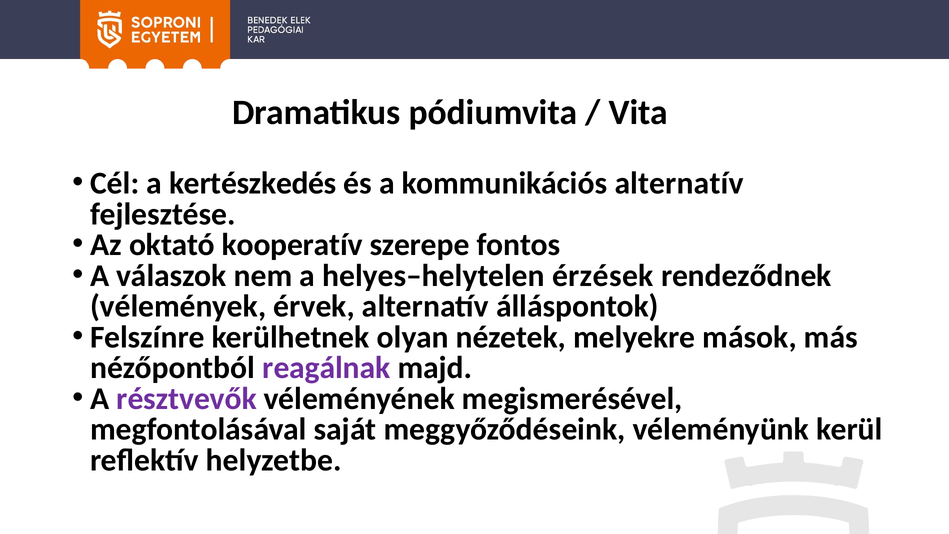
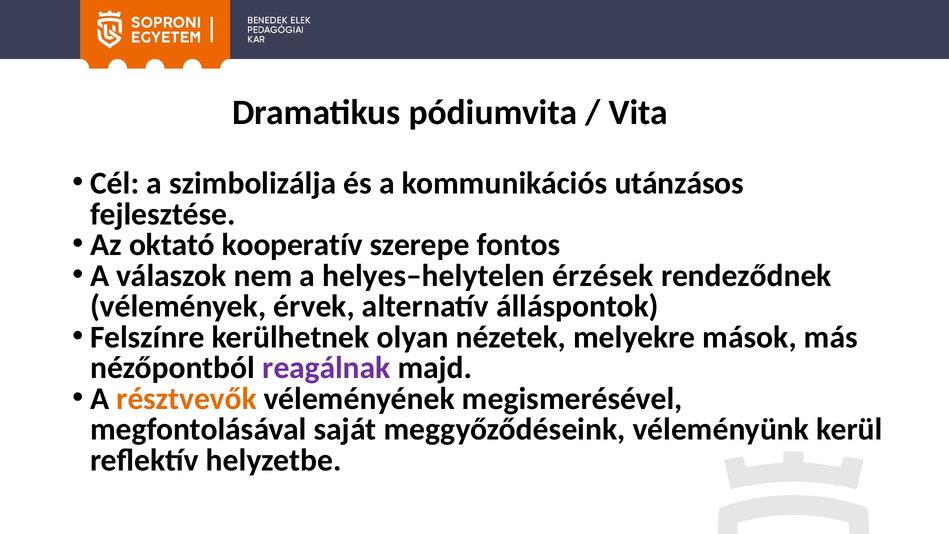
kertészkedés: kertészkedés -> szimbolizálja
kommunikációs alternatív: alternatív -> utánzásos
résztvevők colour: purple -> orange
